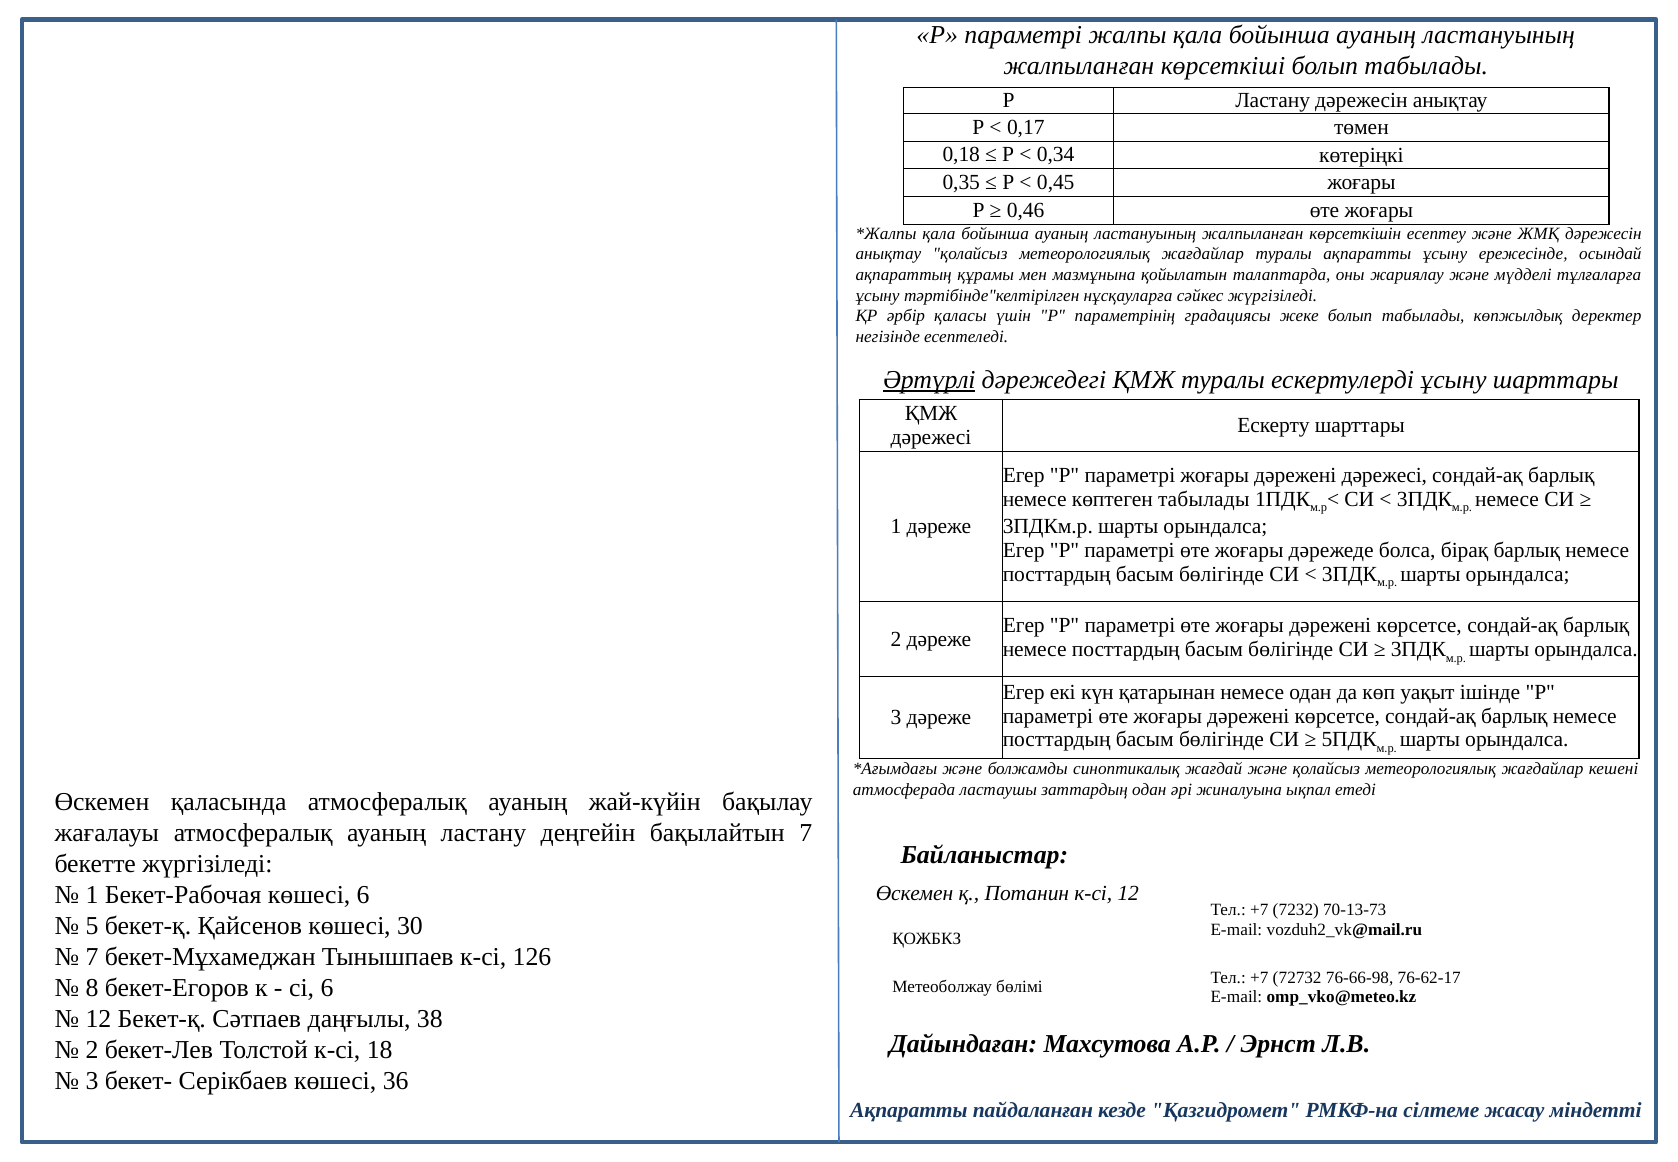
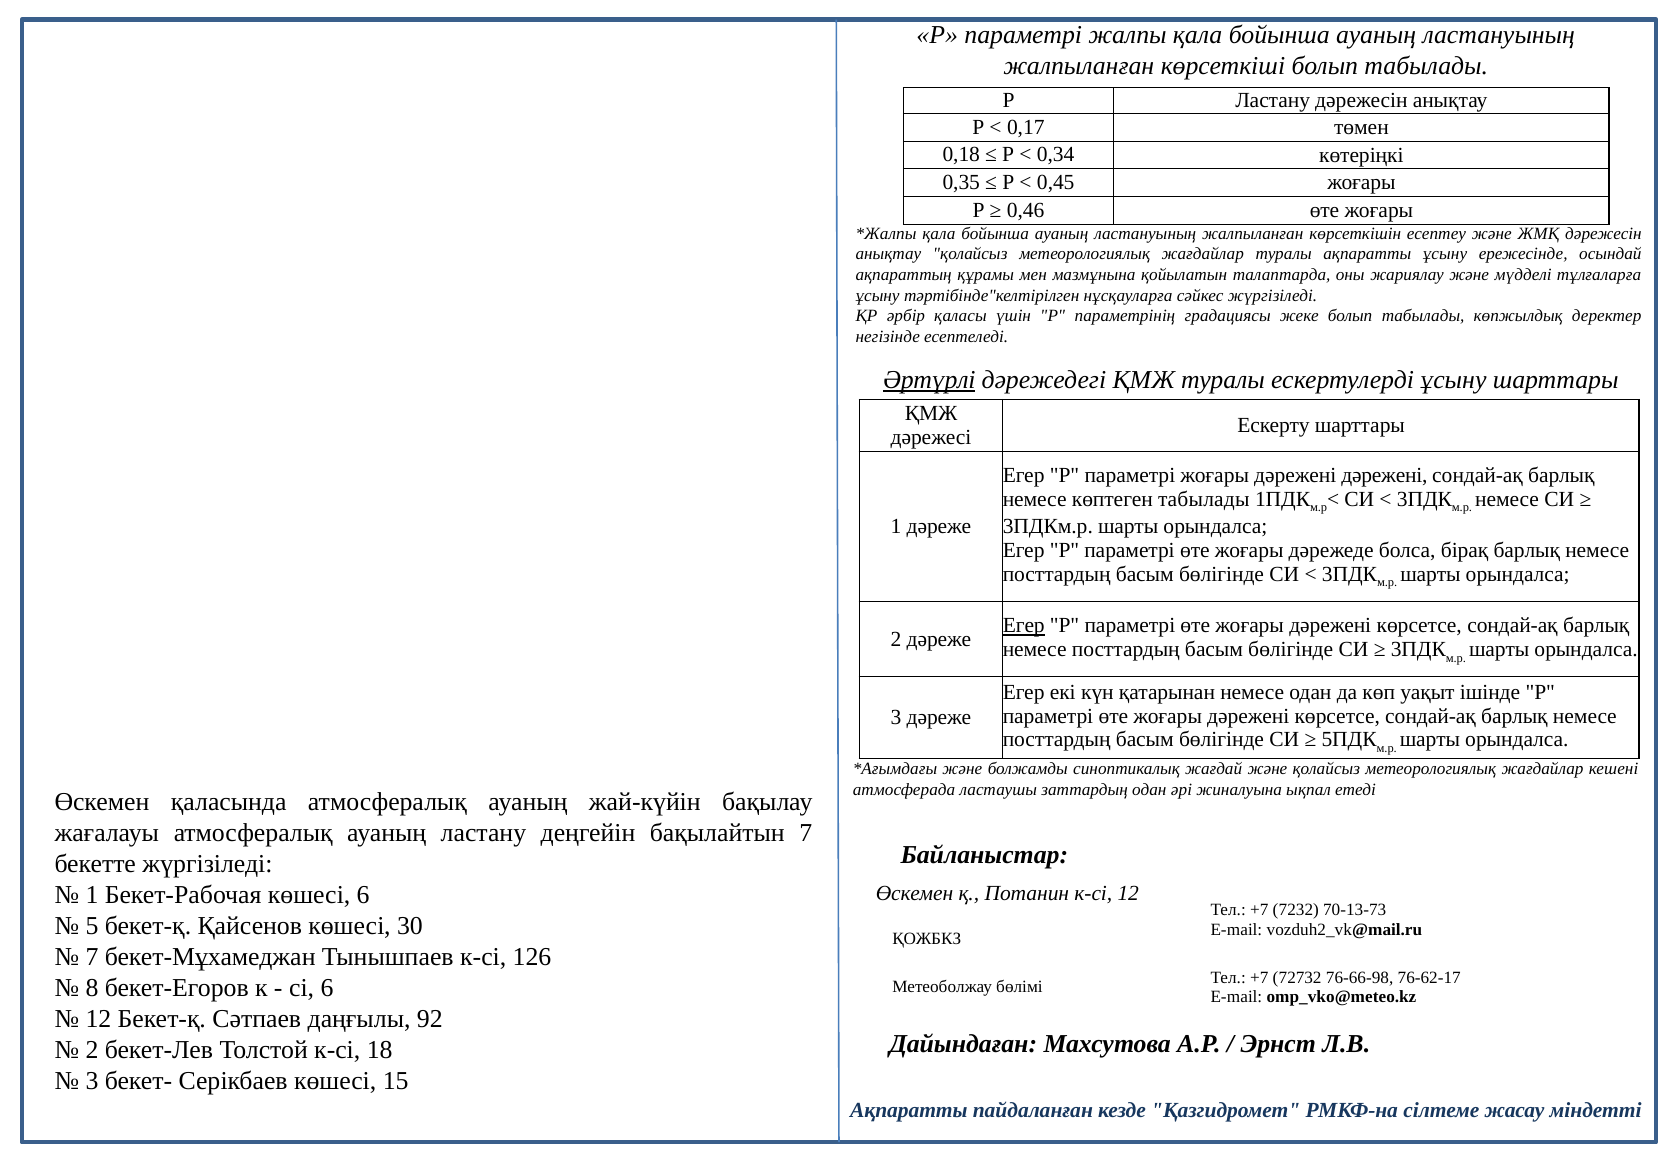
дәрежені дәрежесі: дәрежесі -> дәрежені
Егер at (1024, 626) underline: none -> present
38: 38 -> 92
36: 36 -> 15
